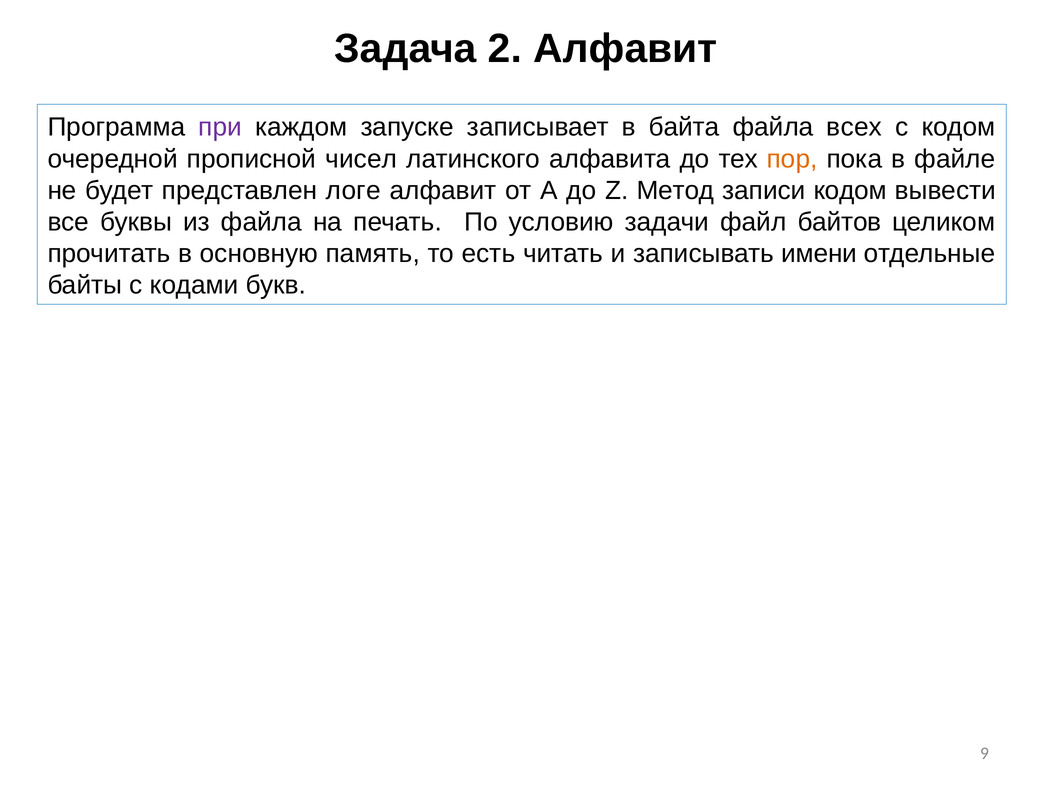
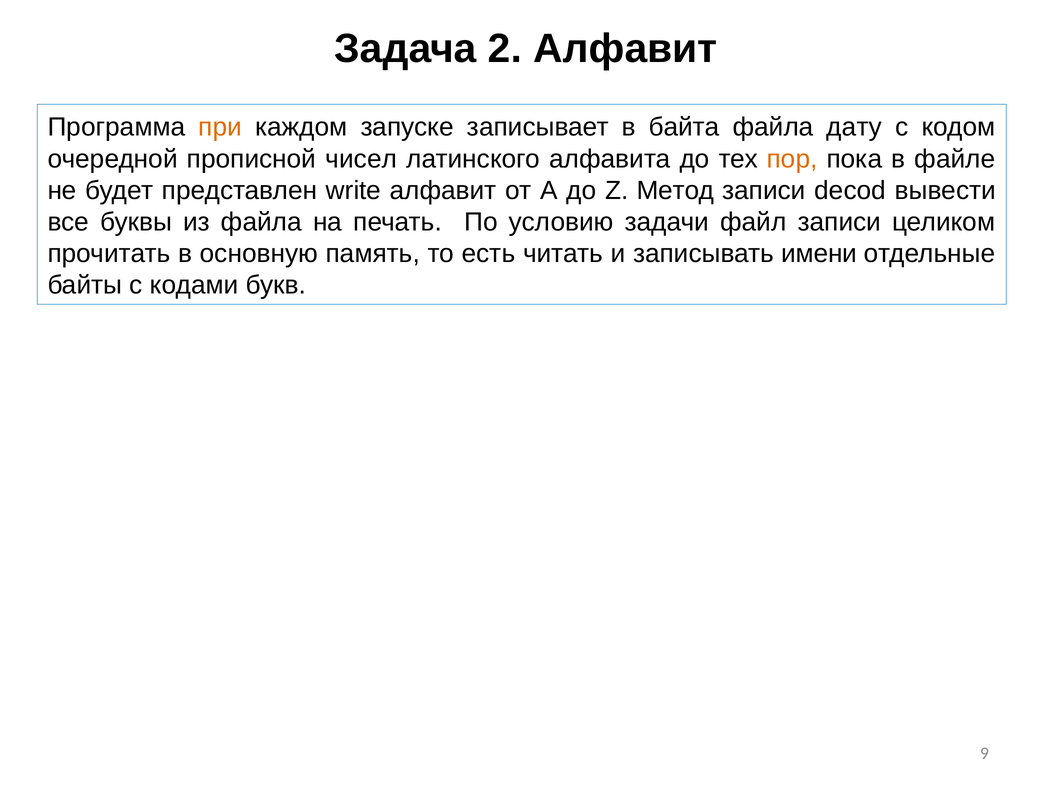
при colour: purple -> orange
всех: всех -> дату
логе: логе -> write
записи кодом: кодом -> decod
файл байтов: байтов -> записи
